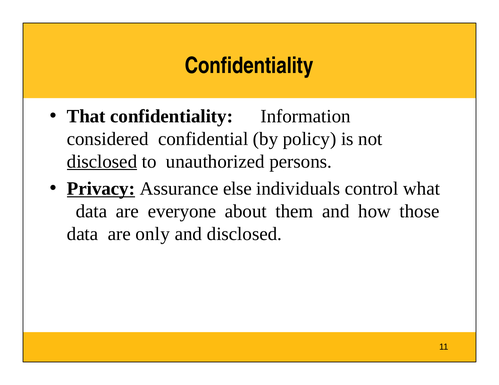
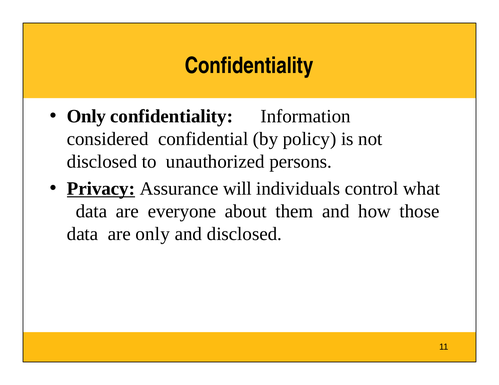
That at (86, 116): That -> Only
disclosed at (102, 162) underline: present -> none
else: else -> will
